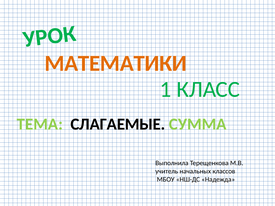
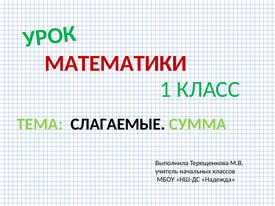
МАТЕМАТИКИ colour: orange -> red
